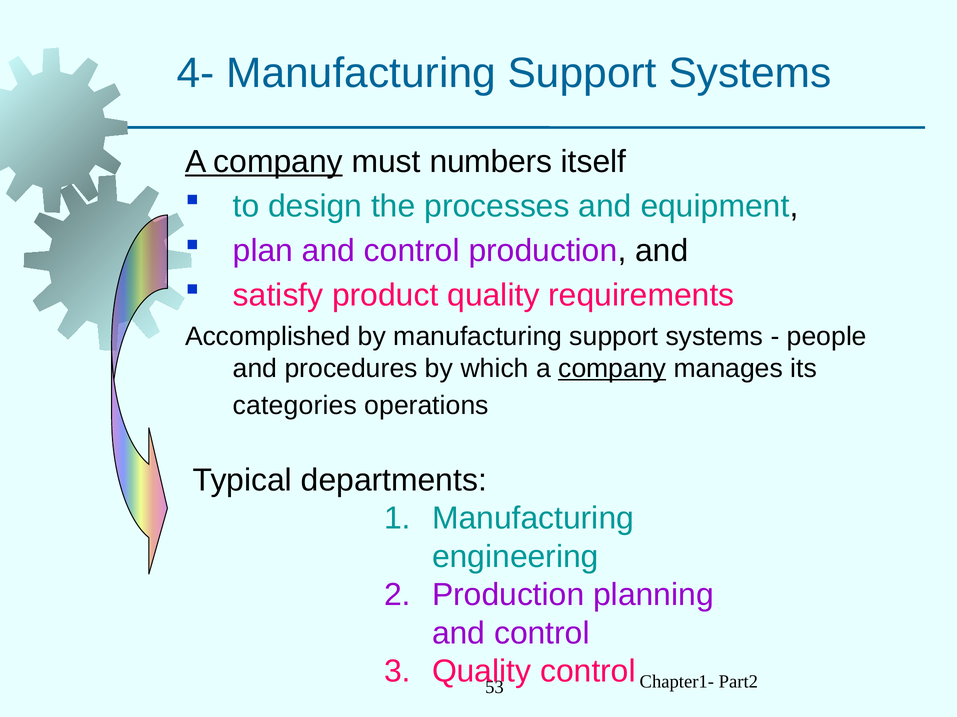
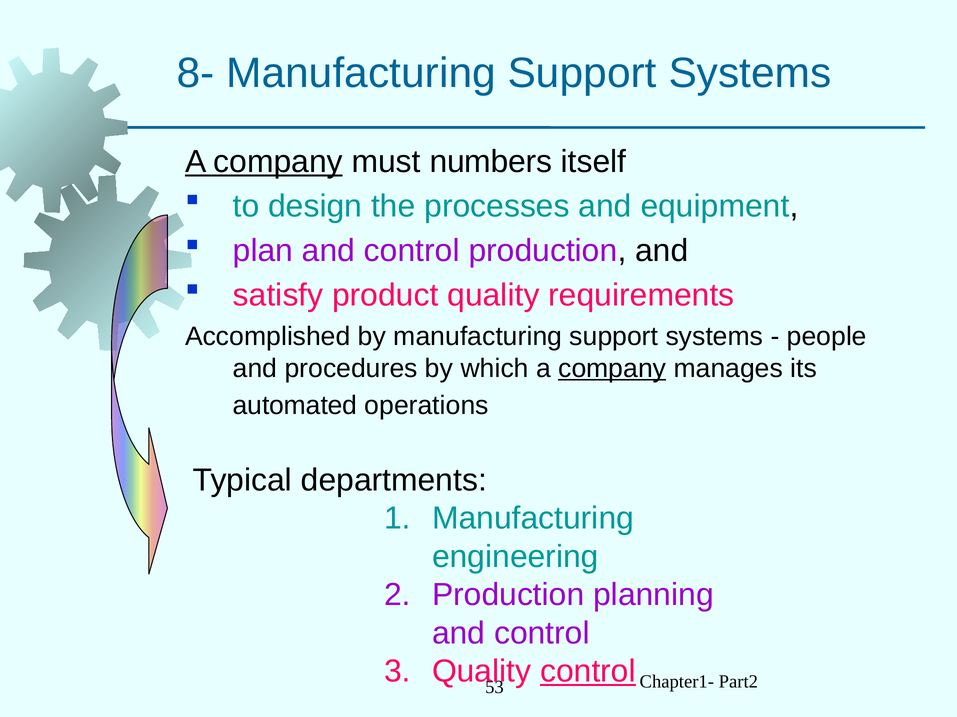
4-: 4- -> 8-
categories: categories -> automated
control at (588, 672) underline: none -> present
